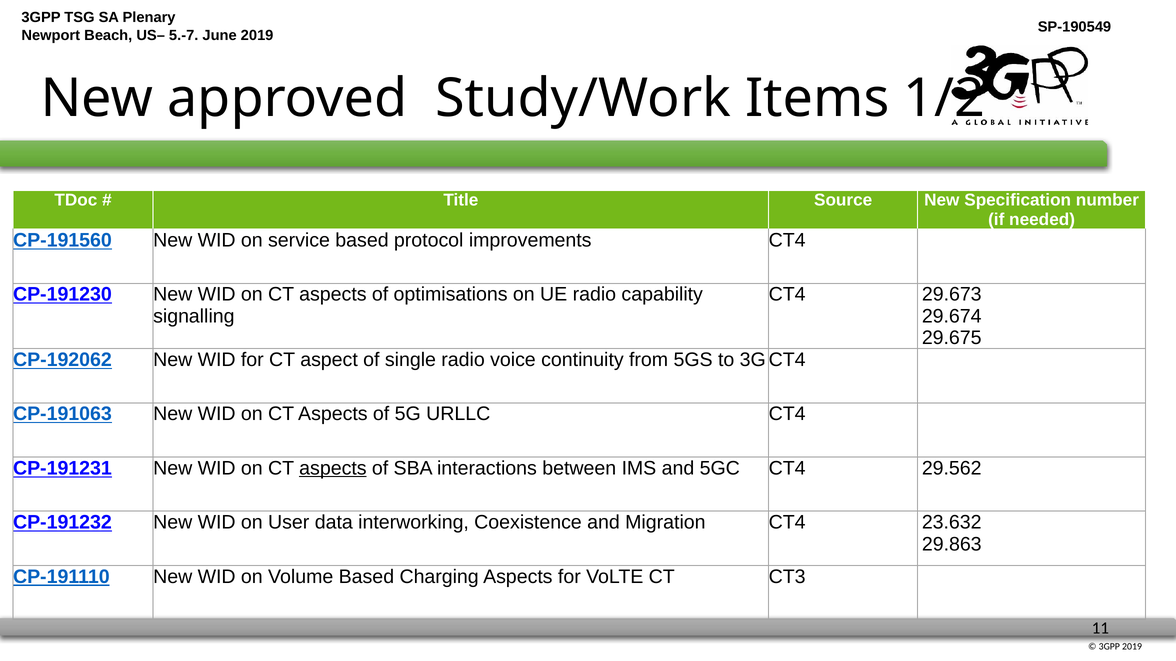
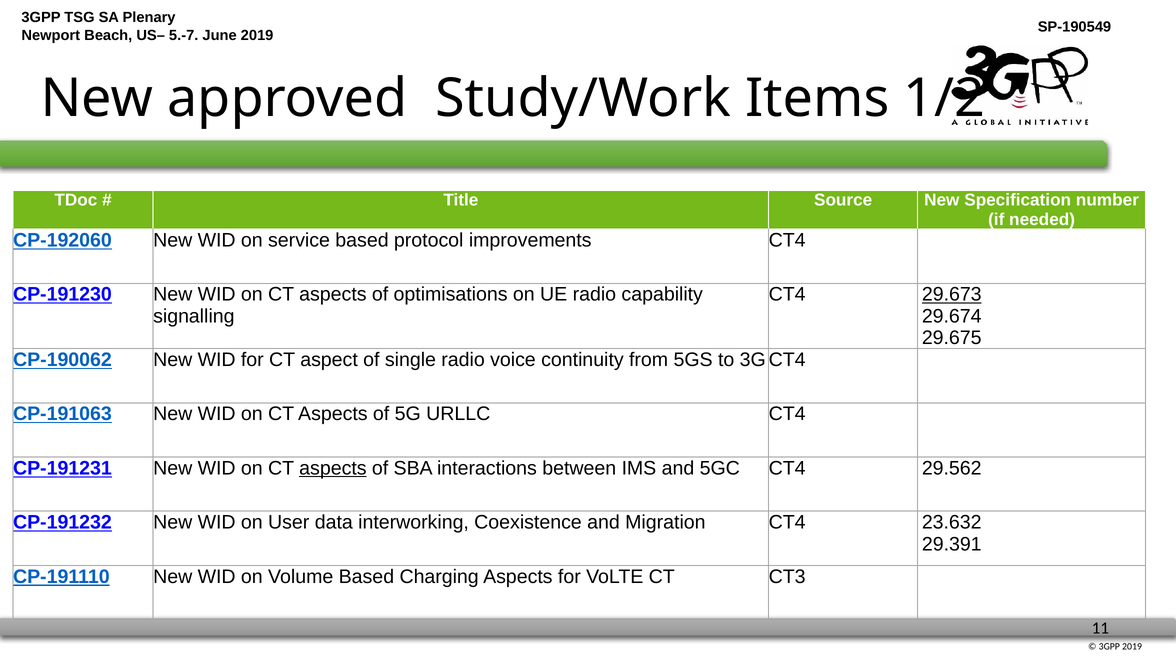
CP-191560: CP-191560 -> CP-192060
29.673 underline: none -> present
CP-192062: CP-192062 -> CP-190062
29.863: 29.863 -> 29.391
